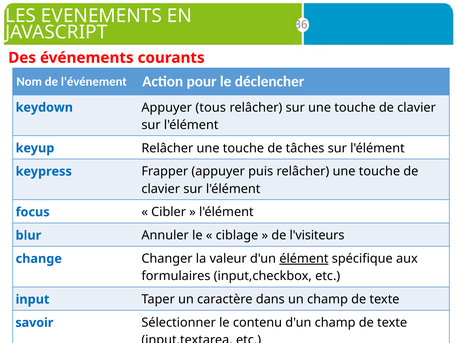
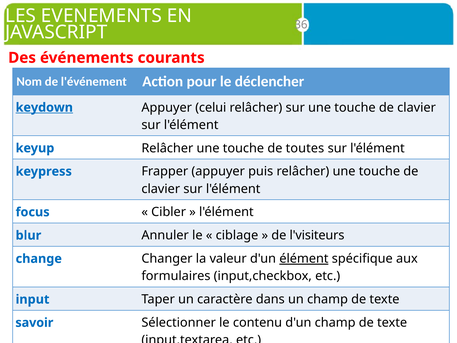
keydown underline: none -> present
tous: tous -> celui
tâches: tâches -> toutes
